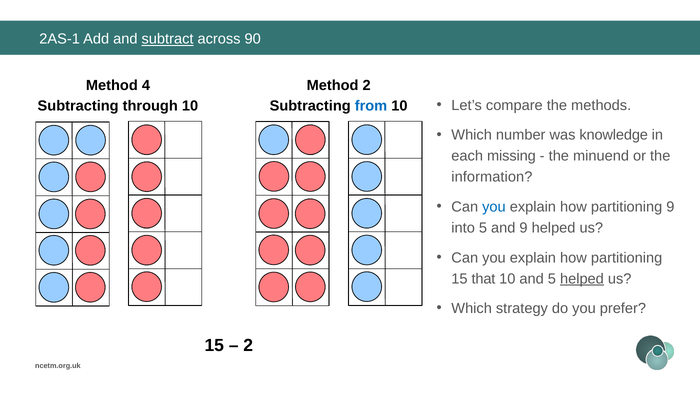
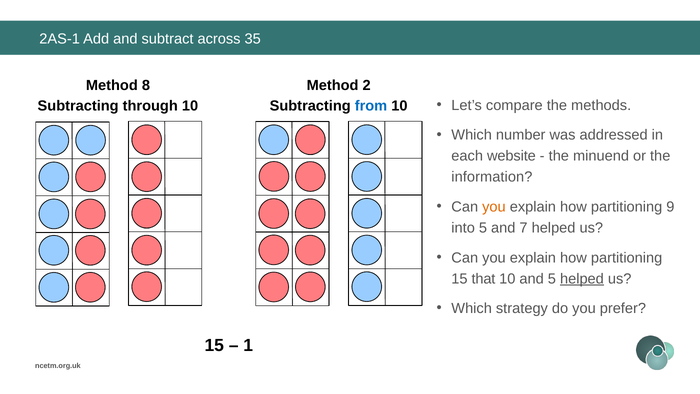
subtract underline: present -> none
90: 90 -> 35
4: 4 -> 8
knowledge: knowledge -> addressed
missing: missing -> website
you at (494, 207) colour: blue -> orange
and 9: 9 -> 7
2 at (248, 345): 2 -> 1
